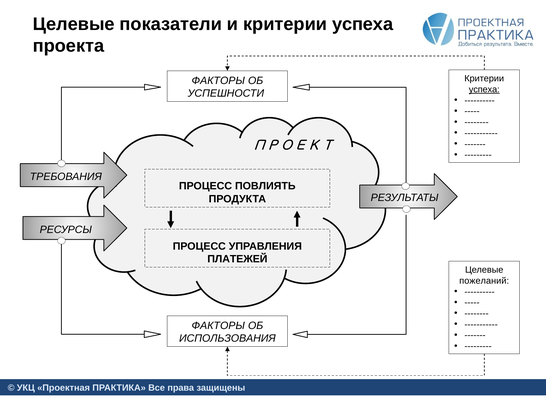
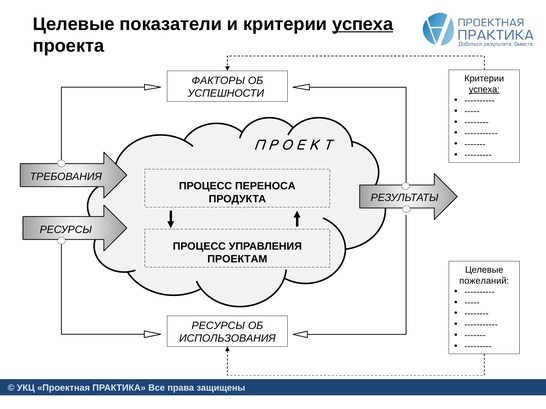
успеха at (363, 24) underline: none -> present
ПОВЛИЯТЬ: ПОВЛИЯТЬ -> ПЕРЕНОСА
ПЛАТЕЖЕЙ: ПЛАТЕЖЕЙ -> ПРОЕКТАМ
ФАКТОРЫ at (218, 326): ФАКТОРЫ -> РЕСУРСЫ
